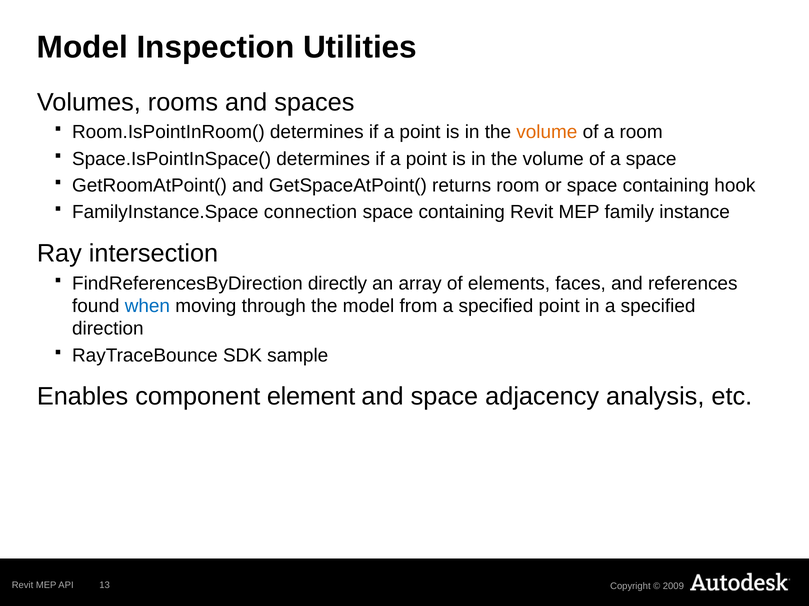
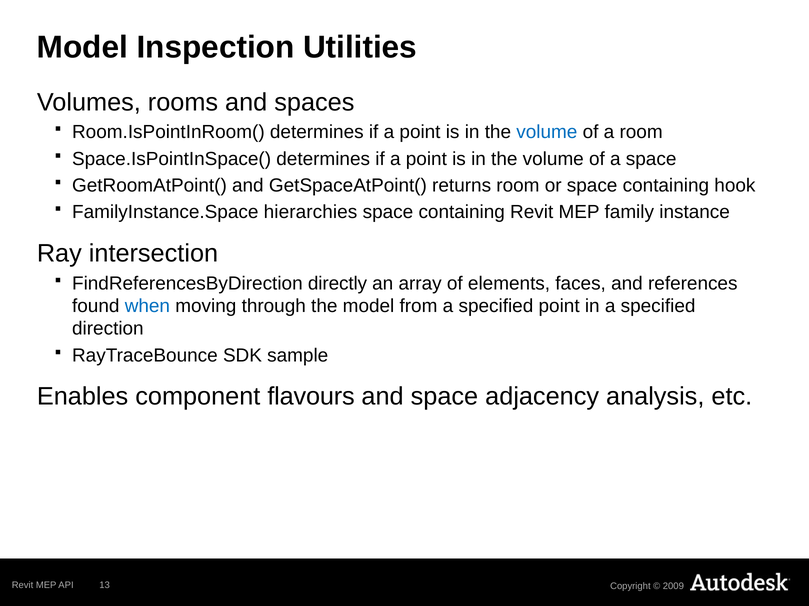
volume at (547, 132) colour: orange -> blue
connection: connection -> hierarchies
element: element -> flavours
